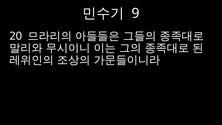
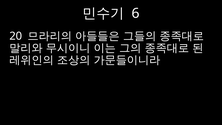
9: 9 -> 6
